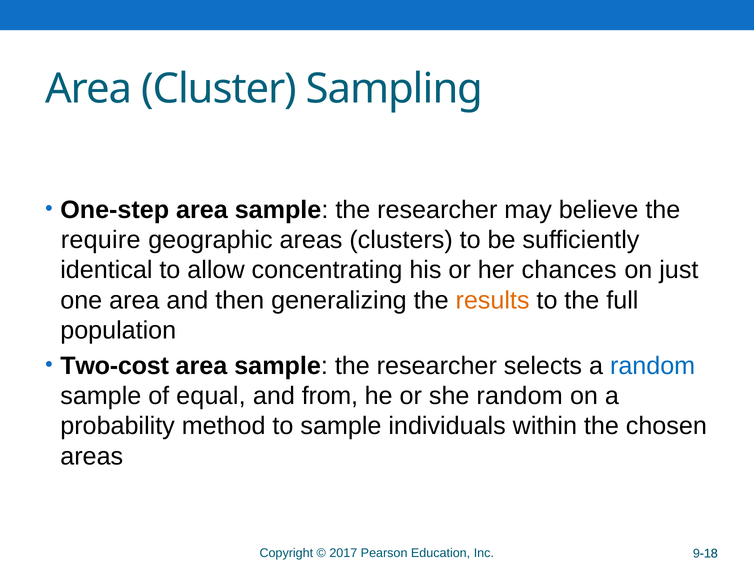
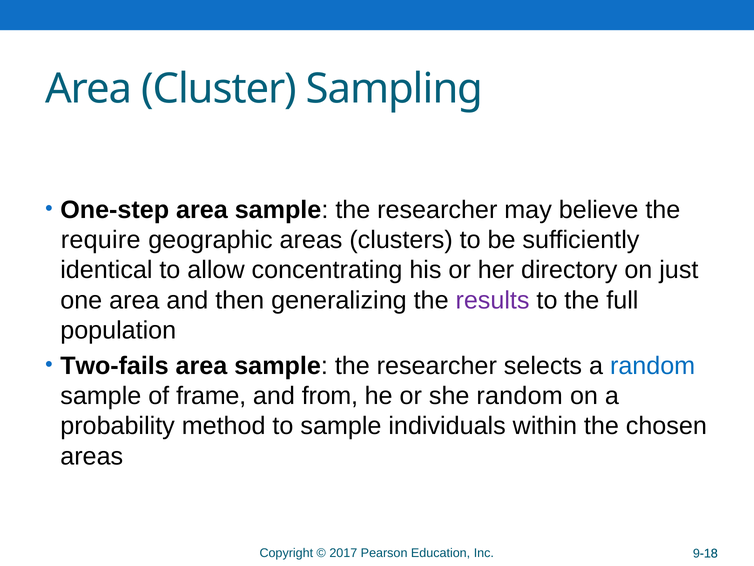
chances: chances -> directory
results colour: orange -> purple
Two-cost: Two-cost -> Two-fails
equal: equal -> frame
